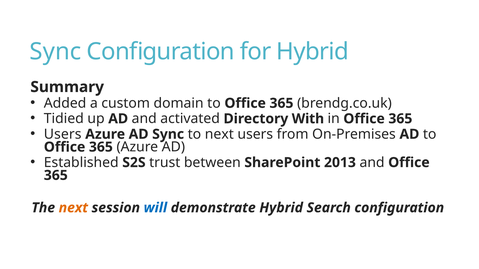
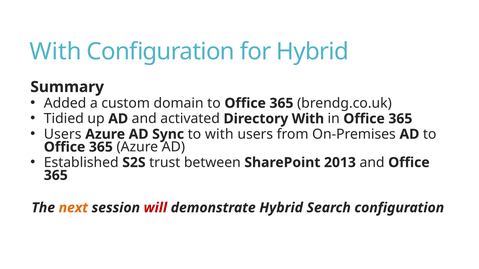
Sync at (55, 52): Sync -> With
to next: next -> with
will colour: blue -> red
